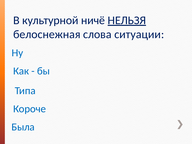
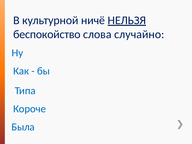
белоснежная: белоснежная -> беспокойство
ситуации: ситуации -> случайно
